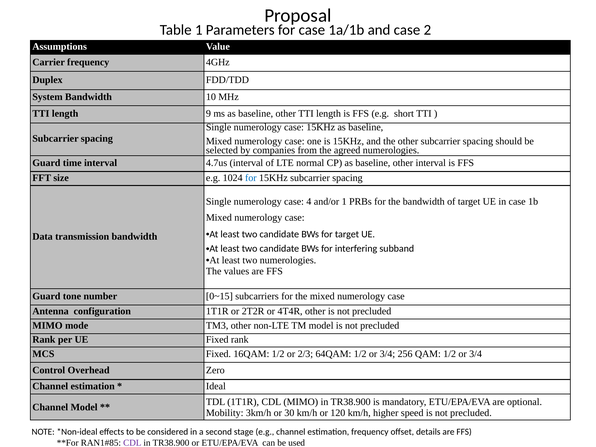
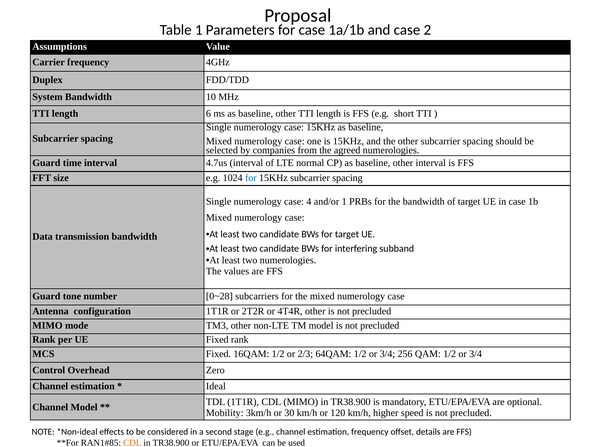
9: 9 -> 6
0~15: 0~15 -> 0~28
CDL at (132, 443) colour: purple -> orange
